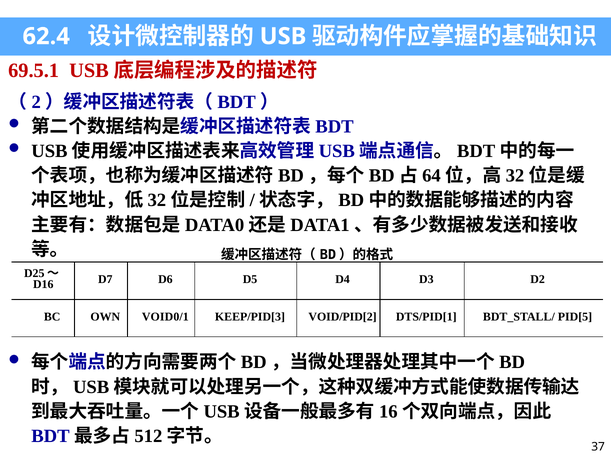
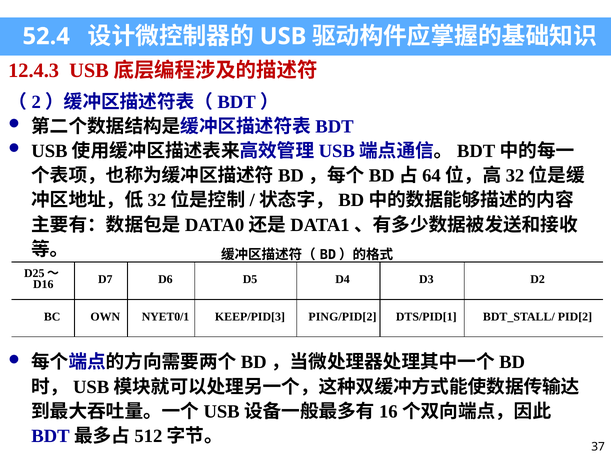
62.4: 62.4 -> 52.4
69.5.1: 69.5.1 -> 12.4.3
VOID0/1: VOID0/1 -> NYET0/1
VOID/PID[2: VOID/PID[2 -> PING/PID[2
PID[5: PID[5 -> PID[2
